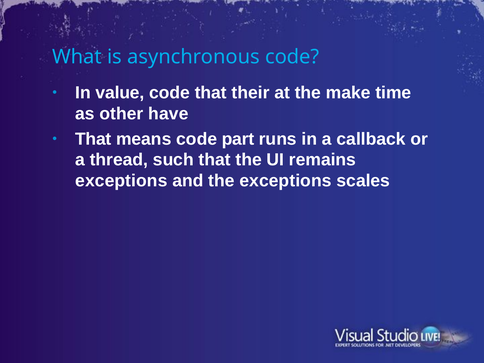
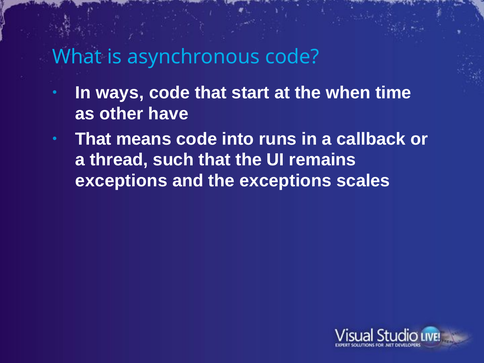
value: value -> ways
their: their -> start
make: make -> when
part: part -> into
